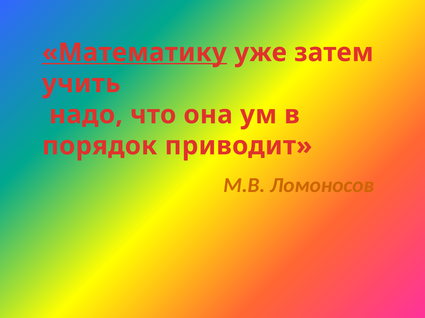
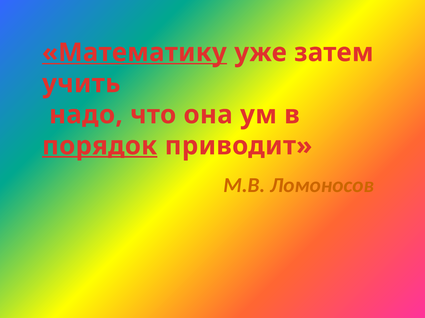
порядок underline: none -> present
